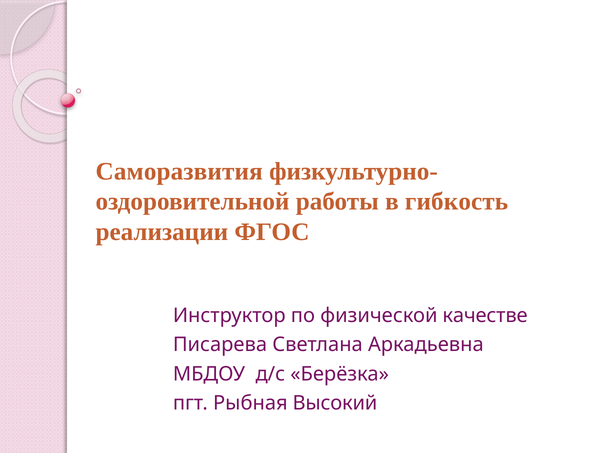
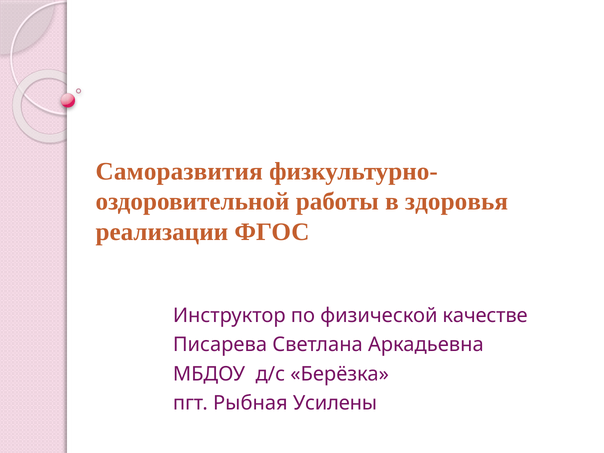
гибкость: гибкость -> здоровья
Высокий: Высокий -> Усилены
